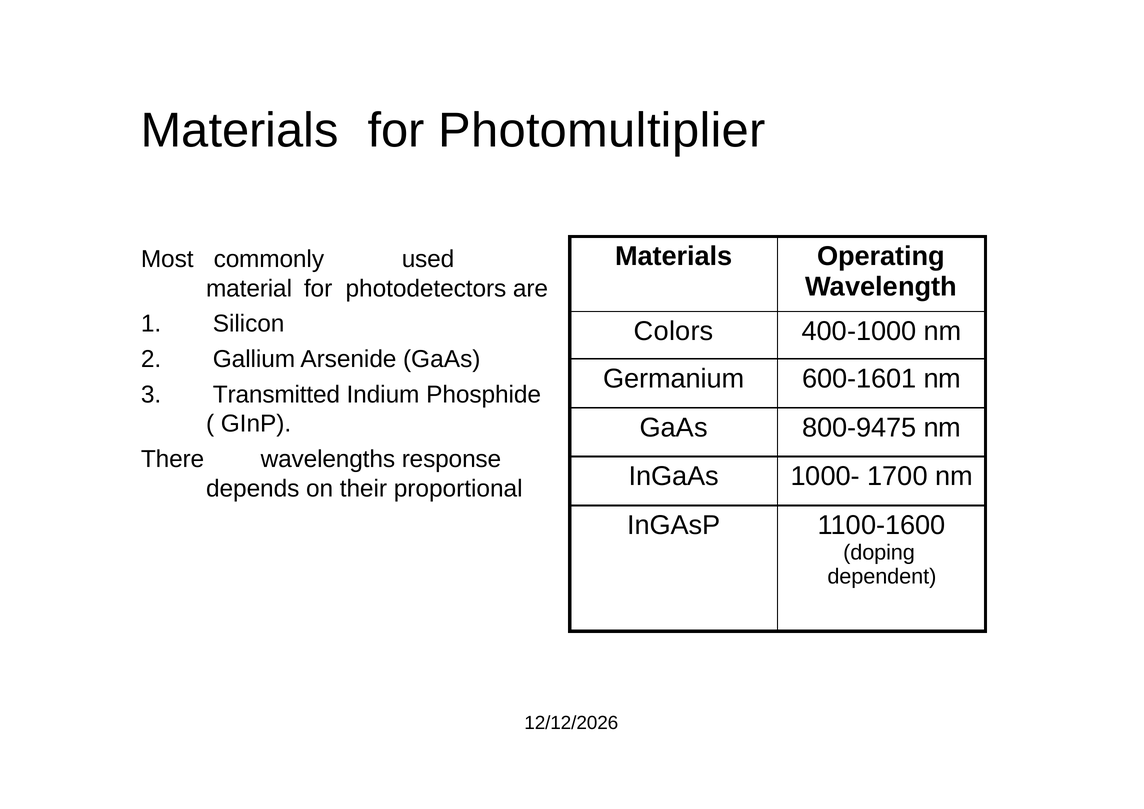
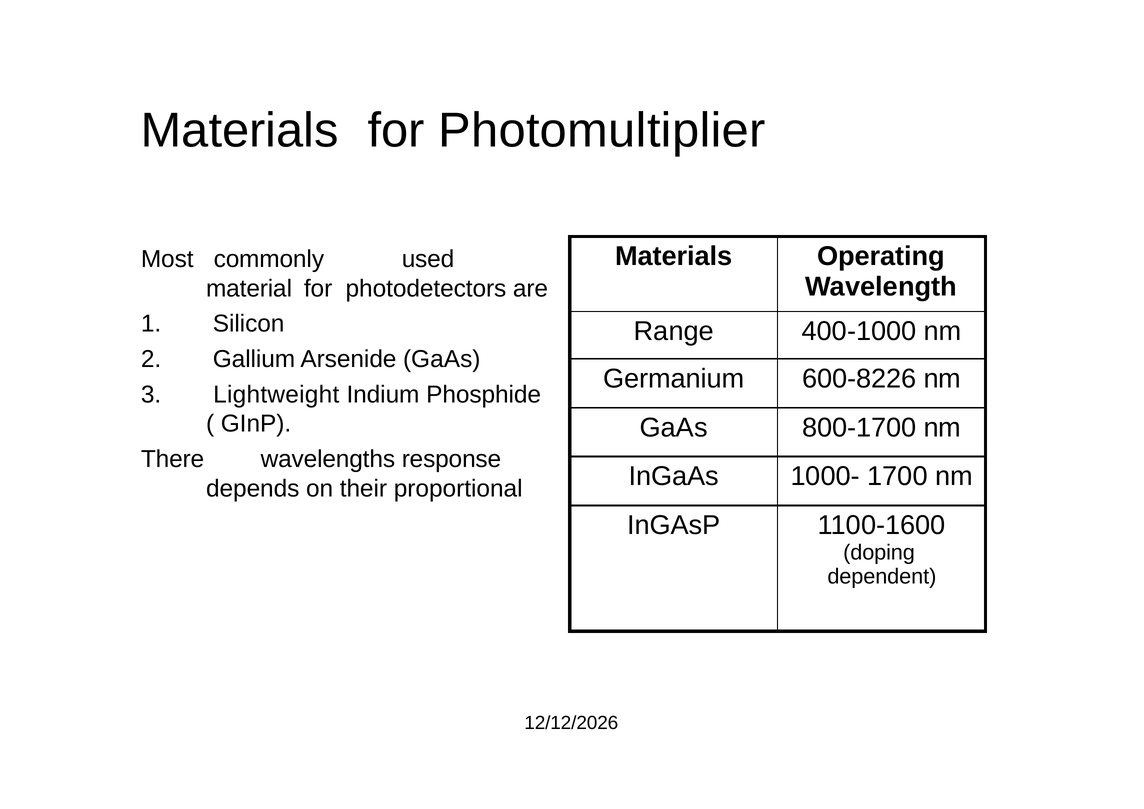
Colors: Colors -> Range
600-1601: 600-1601 -> 600-8226
Transmitted: Transmitted -> Lightweight
800-9475: 800-9475 -> 800-1700
